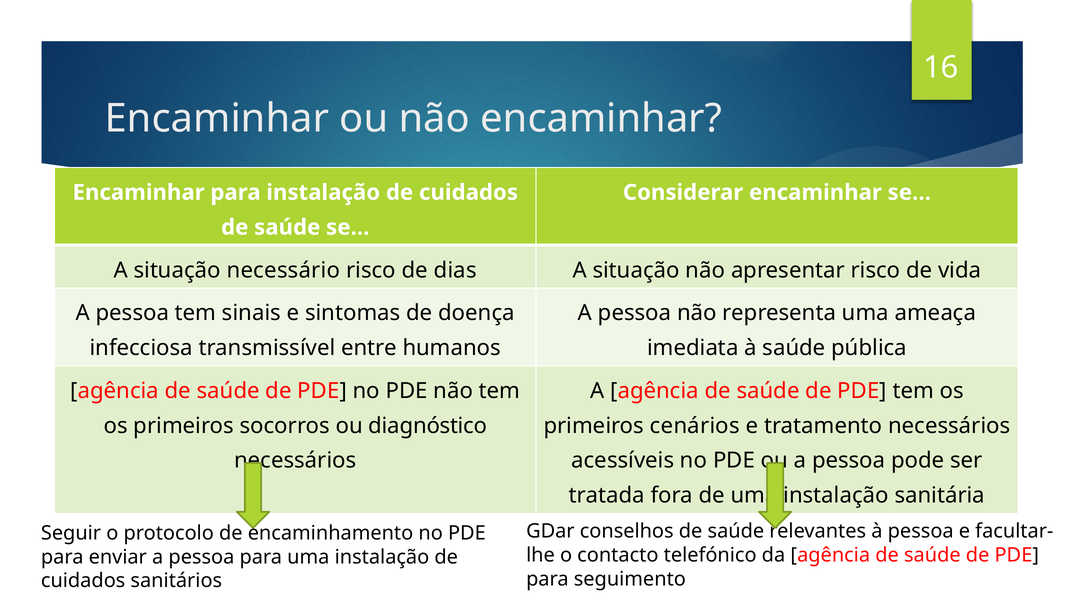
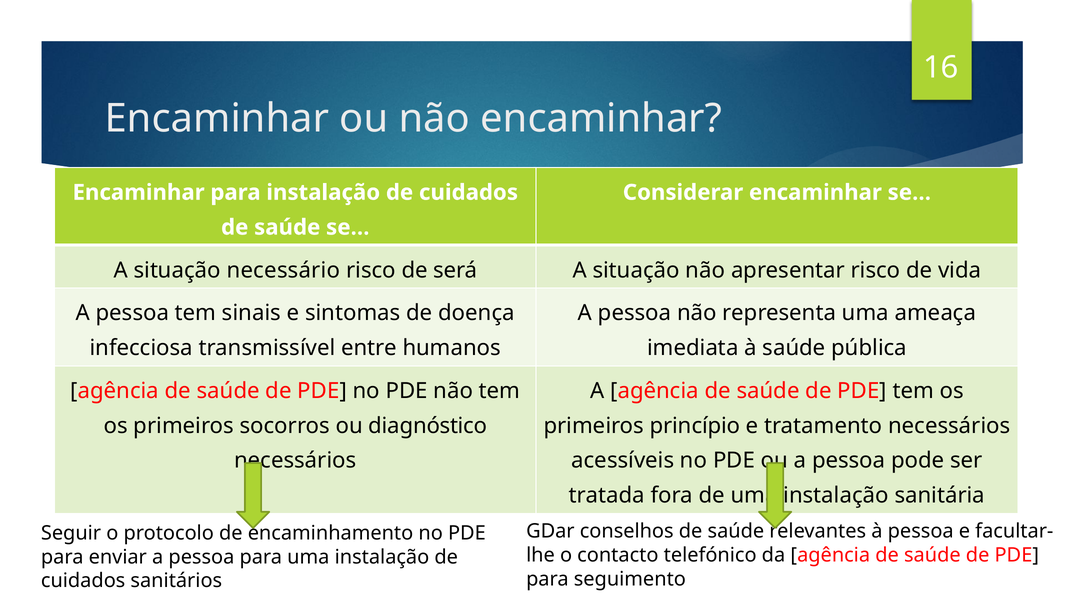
dias: dias -> será
cenários: cenários -> princípio
